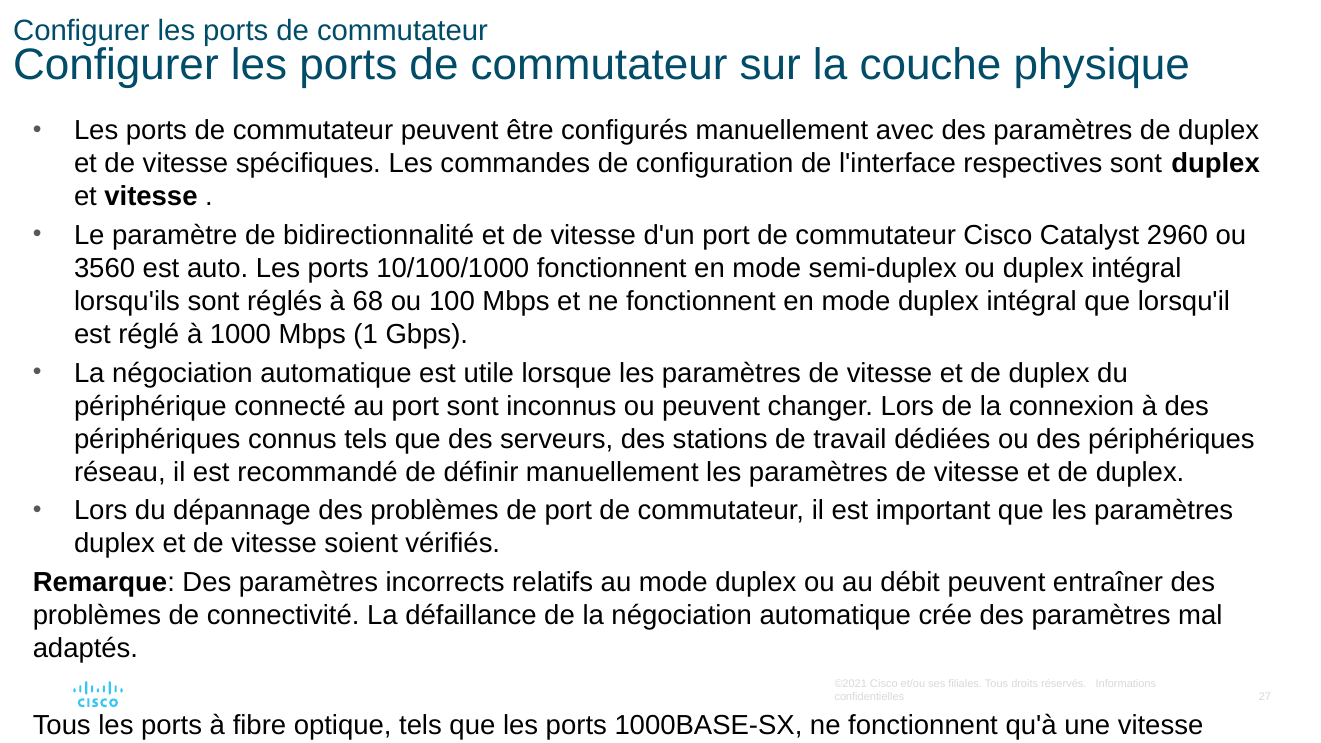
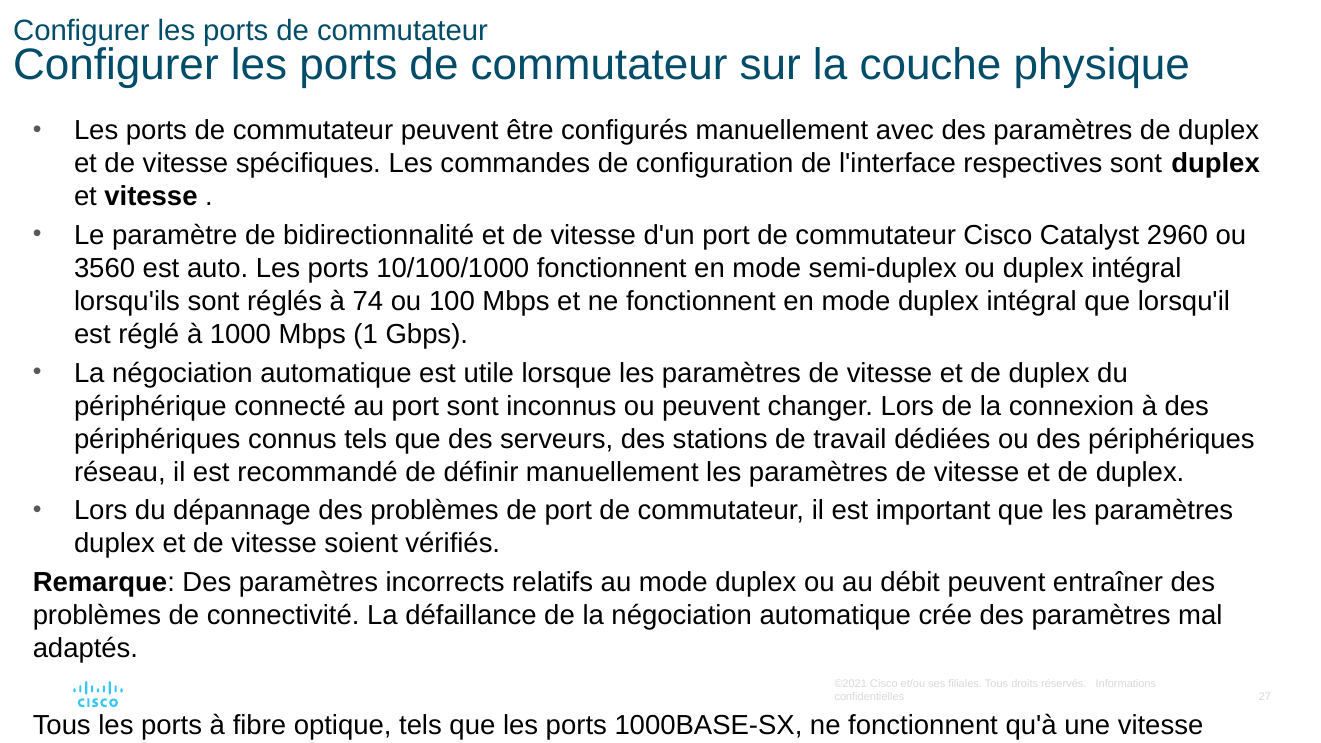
68: 68 -> 74
